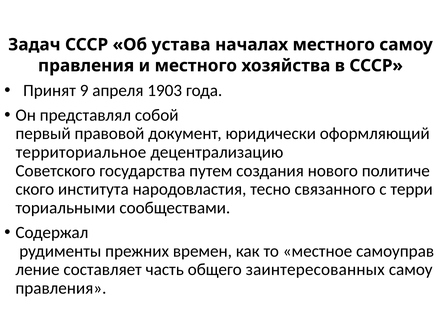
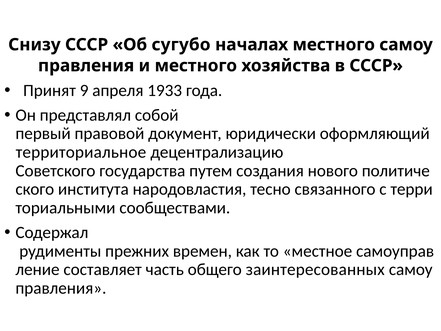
Задач: Задач -> Снизу
устава: устава -> сугубо
1903: 1903 -> 1933
